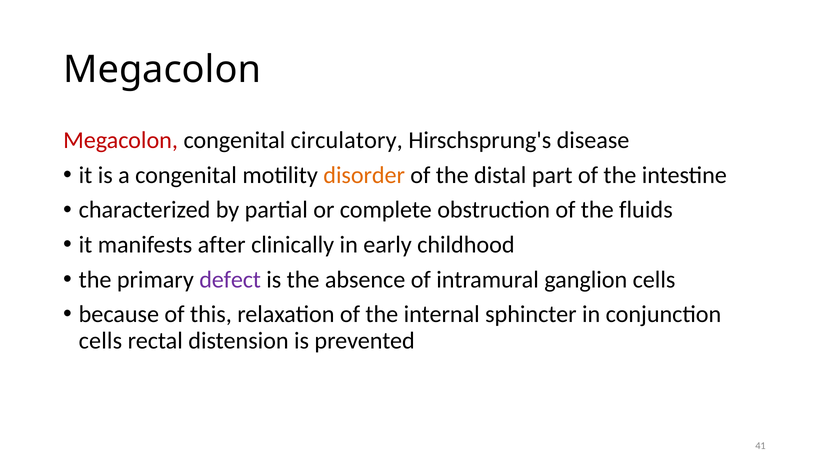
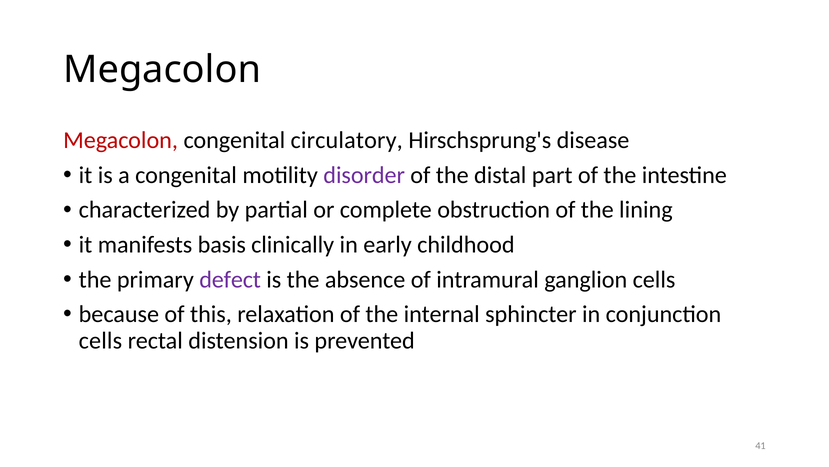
disorder colour: orange -> purple
fluids: fluids -> lining
after: after -> basis
